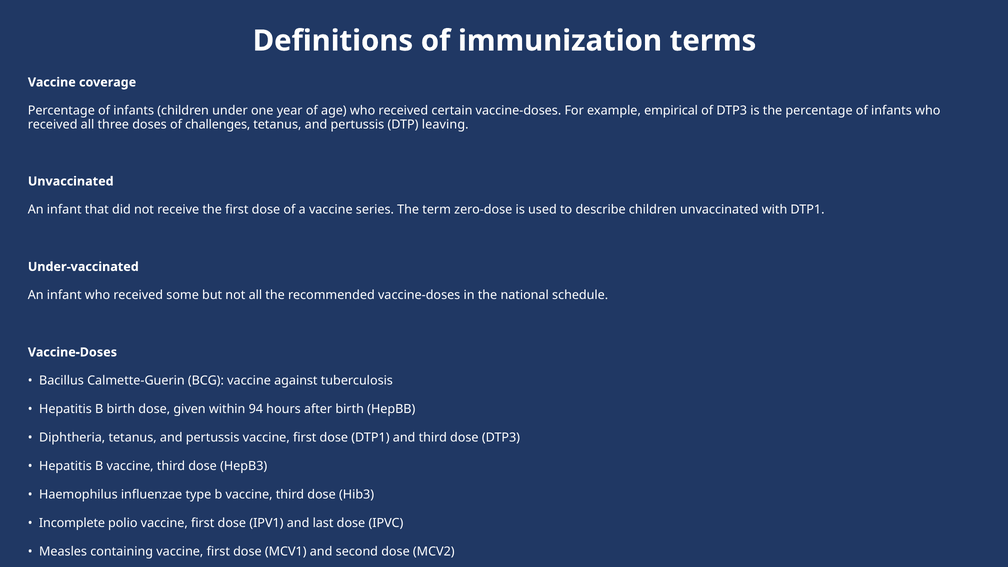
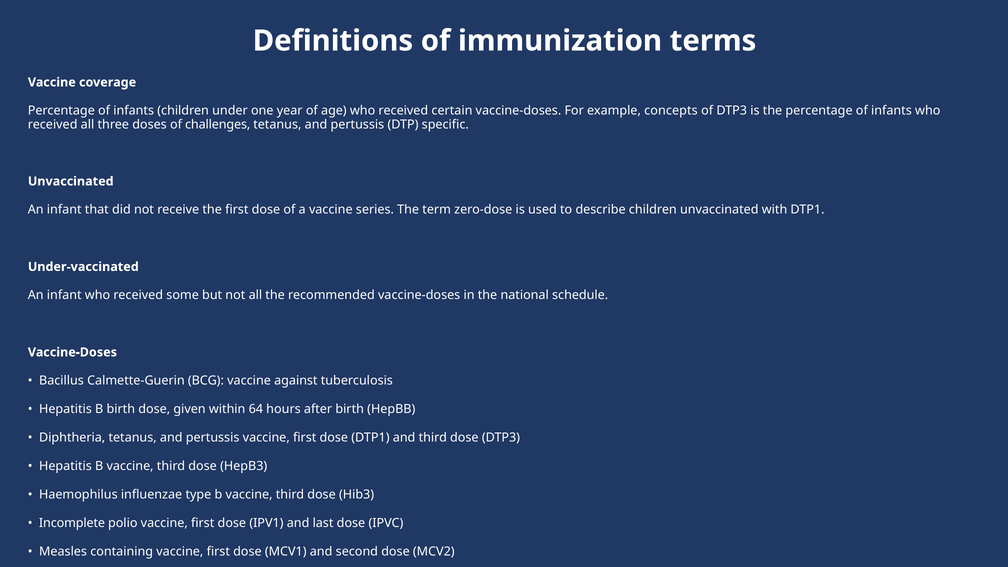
empirical: empirical -> concepts
leaving: leaving -> specific
94: 94 -> 64
